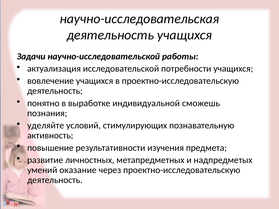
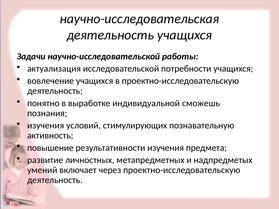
уделяйте at (46, 126): уделяйте -> изучения
оказание: оказание -> включает
